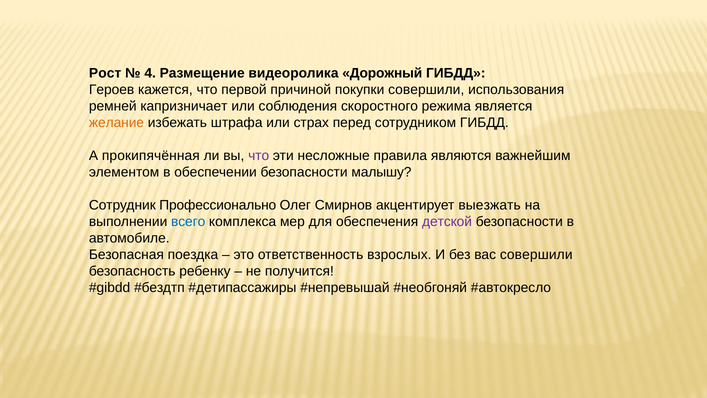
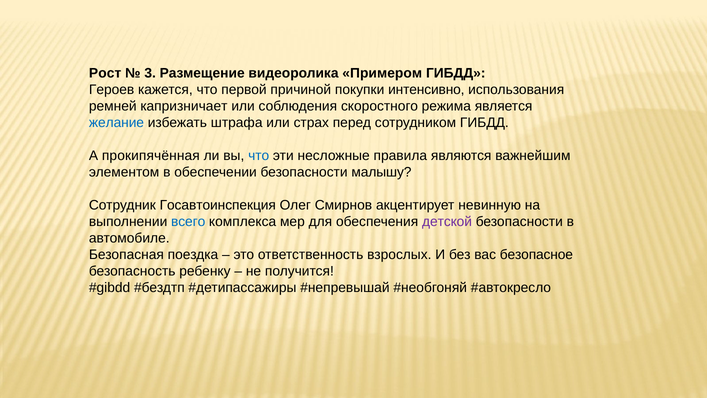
4: 4 -> 3
Дорожный: Дорожный -> Примером
покупки совершили: совершили -> интенсивно
желание colour: orange -> blue
что at (259, 156) colour: purple -> blue
Профессионально: Профессионально -> Госавтоинспекция
выезжать: выезжать -> невинную
вас совершили: совершили -> безопасное
